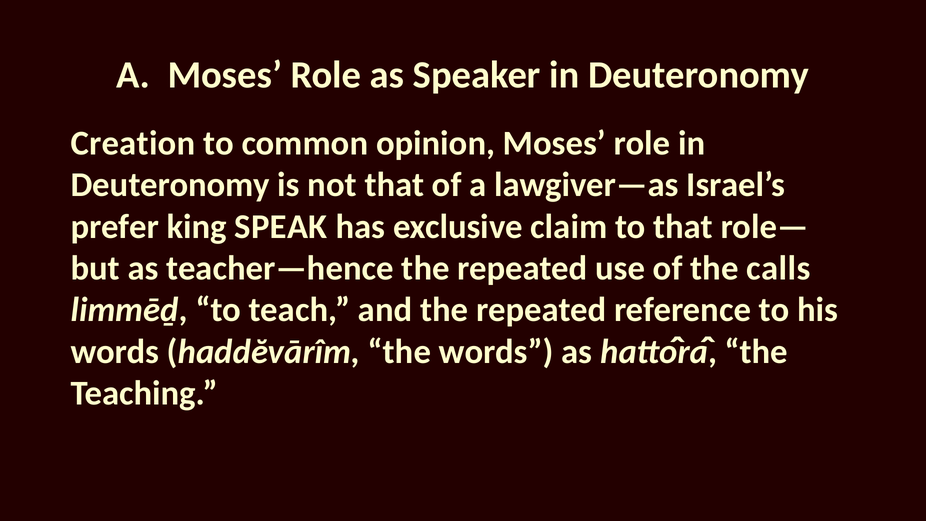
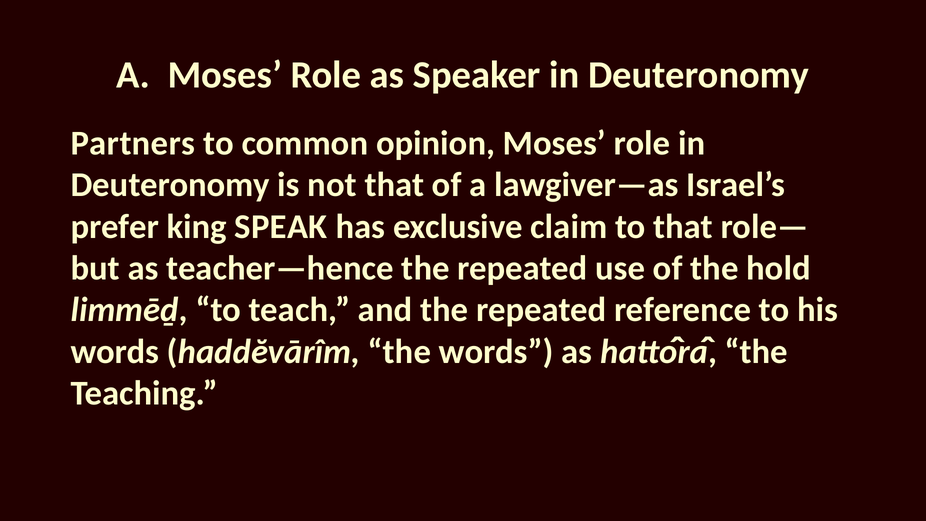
Creation: Creation -> Partners
calls: calls -> hold
